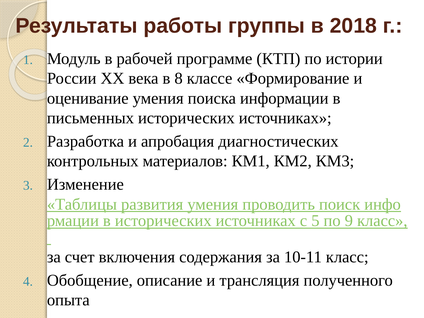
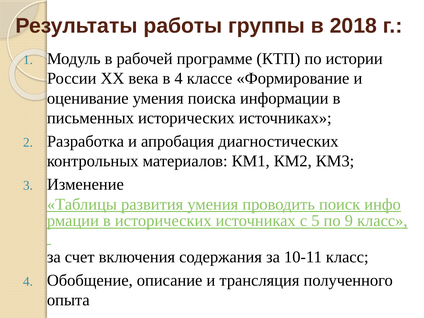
в 8: 8 -> 4
